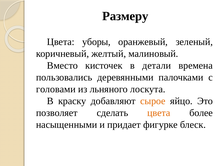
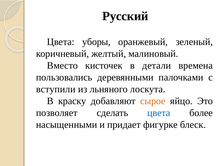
Размеру: Размеру -> Русский
головами: головами -> вступили
цвета at (159, 113) colour: orange -> blue
